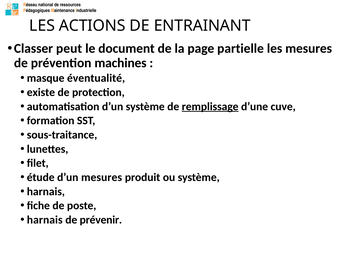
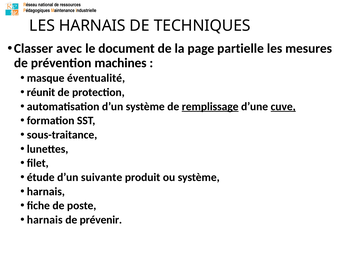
LES ACTIONS: ACTIONS -> HARNAIS
ENTRAINANT: ENTRAINANT -> TECHNIQUES
peut: peut -> avec
existe: existe -> réunit
cuve underline: none -> present
d’un mesures: mesures -> suivante
